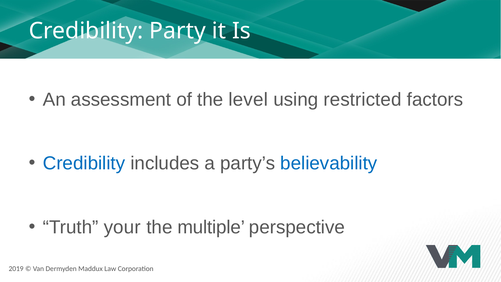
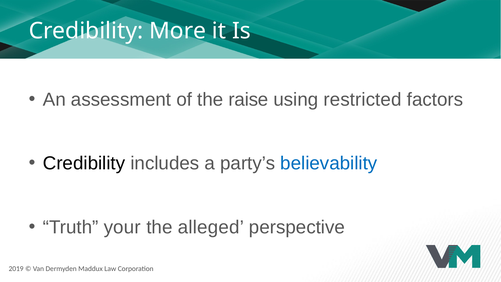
Party: Party -> More
level: level -> raise
Credibility at (84, 163) colour: blue -> black
multiple: multiple -> alleged
